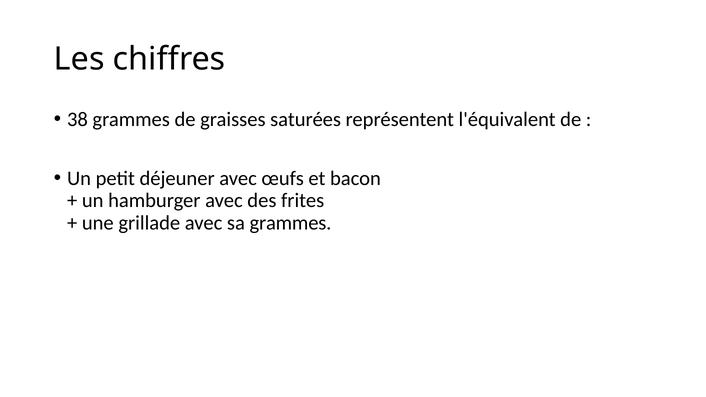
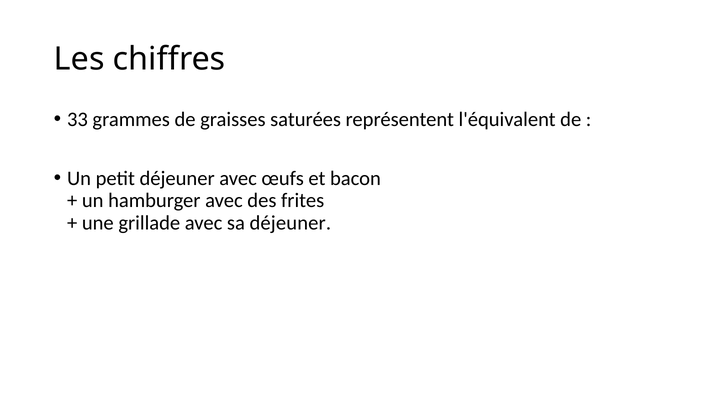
38: 38 -> 33
sa grammes: grammes -> déjeuner
